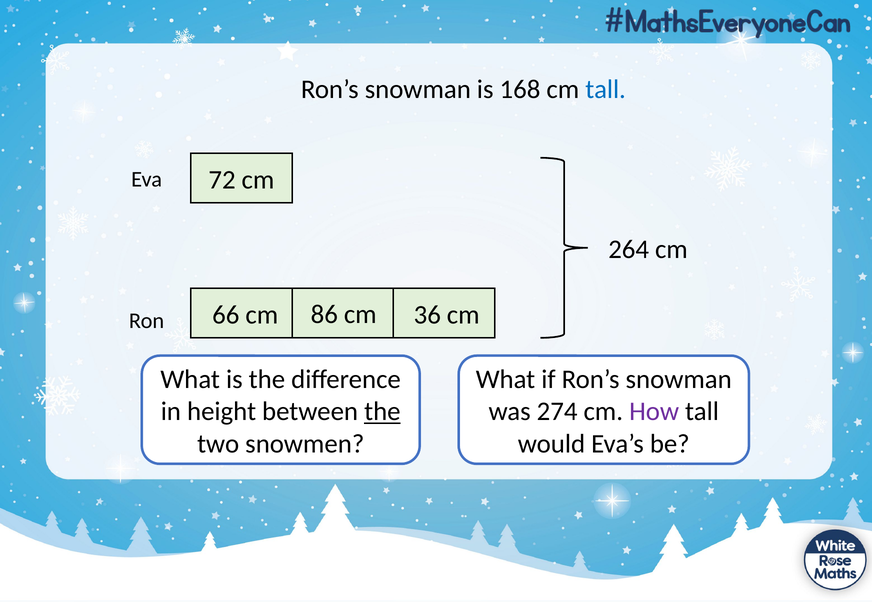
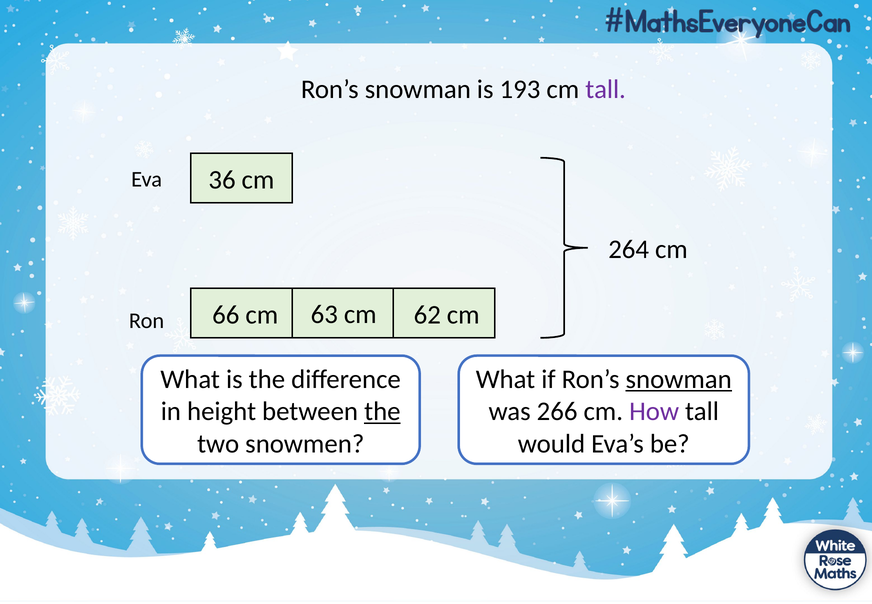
168: 168 -> 193
tall at (606, 89) colour: blue -> purple
72: 72 -> 36
86: 86 -> 63
36: 36 -> 62
snowman at (679, 379) underline: none -> present
274: 274 -> 266
